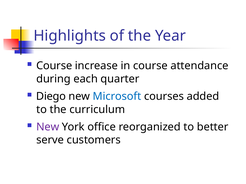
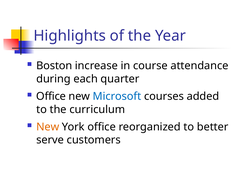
Course at (54, 66): Course -> Boston
Diego at (51, 97): Diego -> Office
New at (48, 127) colour: purple -> orange
